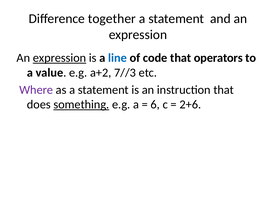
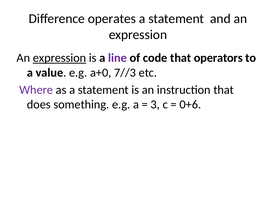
together: together -> operates
line colour: blue -> purple
a+2: a+2 -> a+0
something underline: present -> none
6: 6 -> 3
2+6: 2+6 -> 0+6
